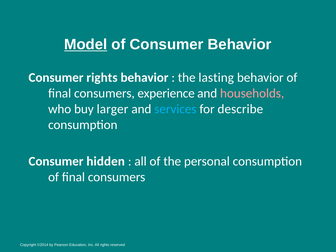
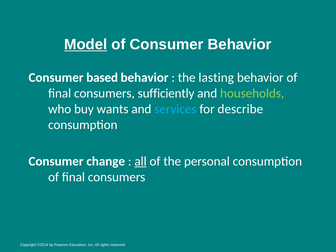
Consumer rights: rights -> based
experience: experience -> sufficiently
households colour: pink -> light green
larger: larger -> wants
hidden: hidden -> change
all at (141, 161) underline: none -> present
